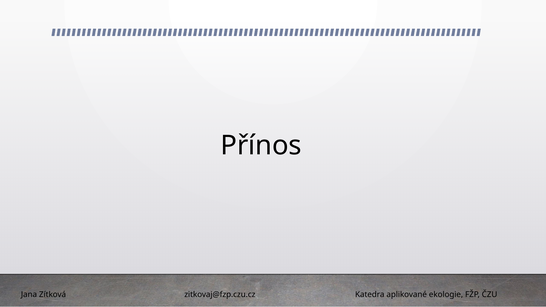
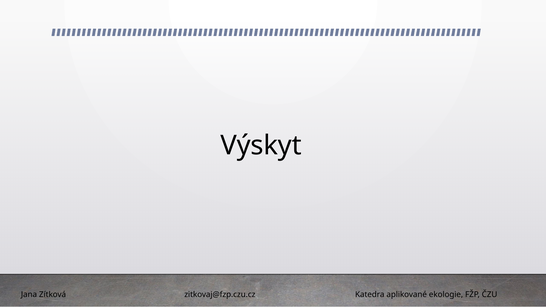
Přínos: Přínos -> Výskyt
